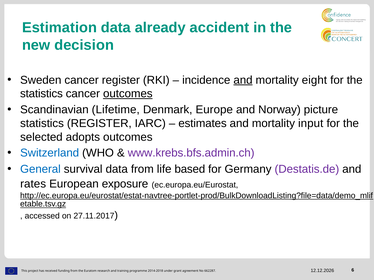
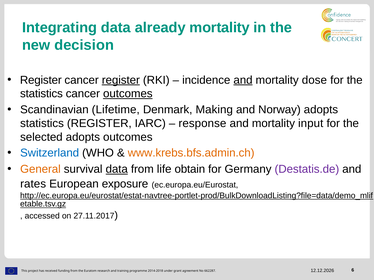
Estimation: Estimation -> Integrating
already accident: accident -> mortality
Sweden at (41, 80): Sweden -> Register
register at (121, 80) underline: none -> present
eight: eight -> dose
Europe: Europe -> Making
Norway picture: picture -> adopts
estimates: estimates -> response
www.krebs.bfs.admin.ch colour: purple -> orange
General colour: blue -> orange
data at (117, 169) underline: none -> present
based: based -> obtain
